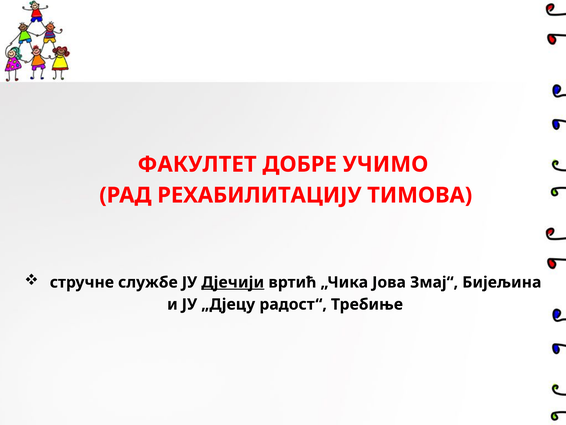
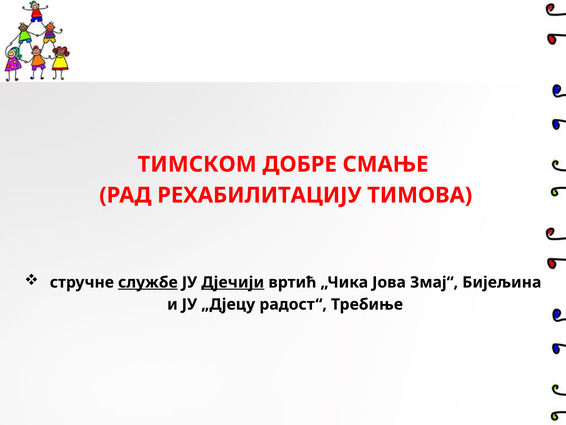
ФАКУЛТЕТ: ФАКУЛТЕТ -> ТИМСКОМ
УЧИМО: УЧИМО -> СМАЊЕ
службе underline: none -> present
